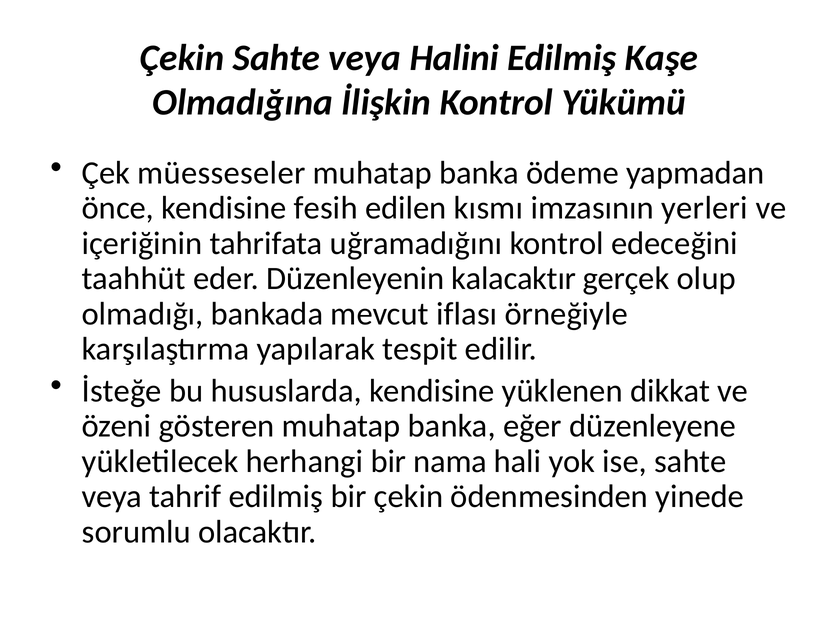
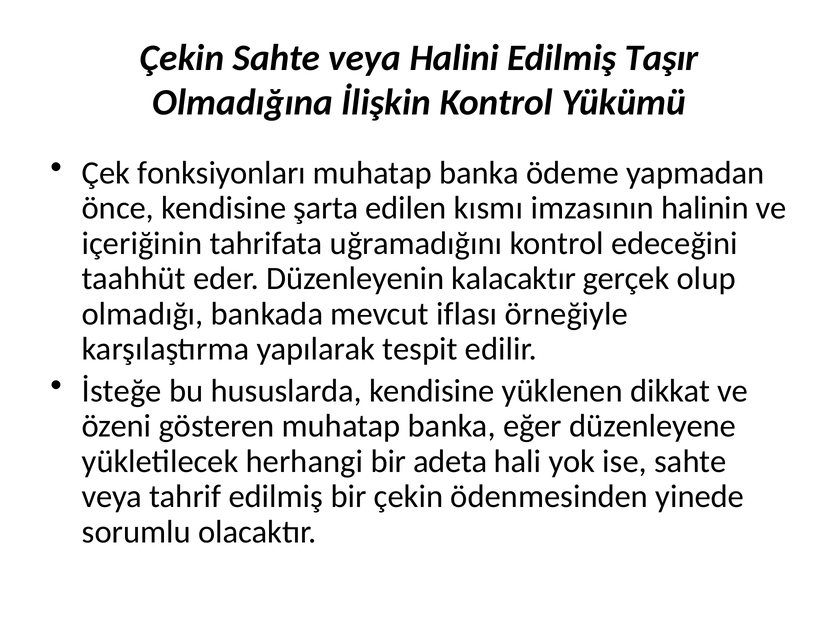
Kaşe: Kaşe -> Taşır
müesseseler: müesseseler -> fonksiyonları
fesih: fesih -> şarta
yerleri: yerleri -> halinin
nama: nama -> adeta
